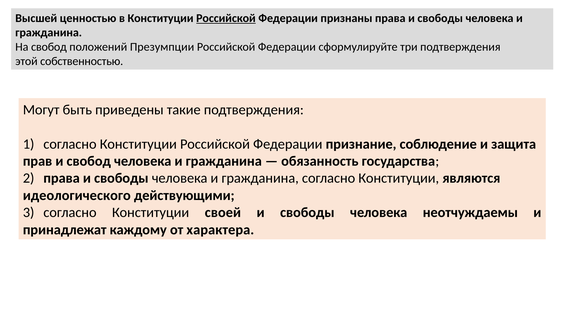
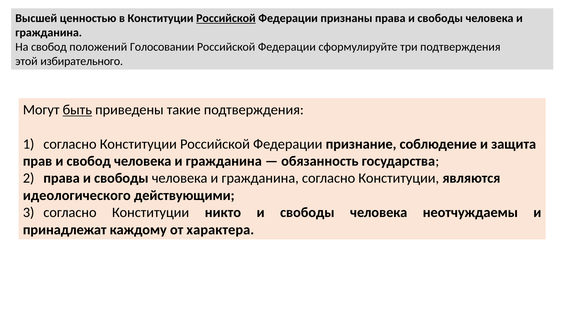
Презумпции: Презумпции -> Голосовании
собственностью: собственностью -> избирательного
быть underline: none -> present
своей: своей -> никто
